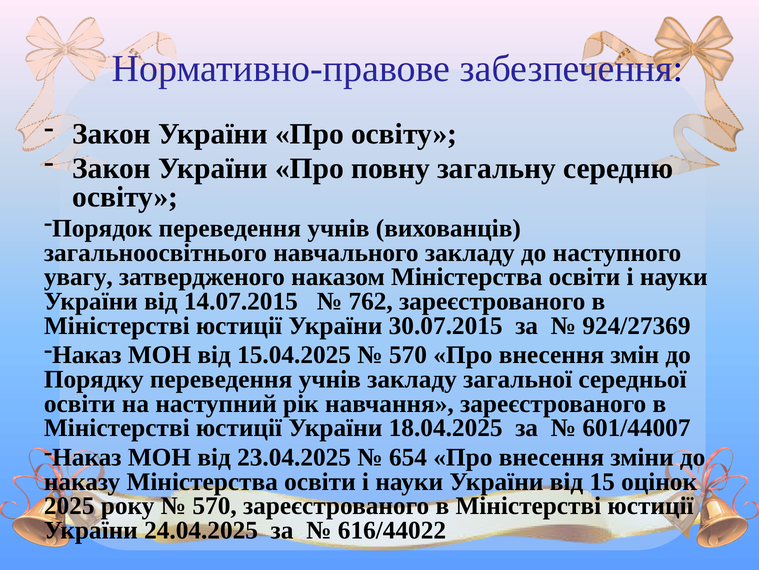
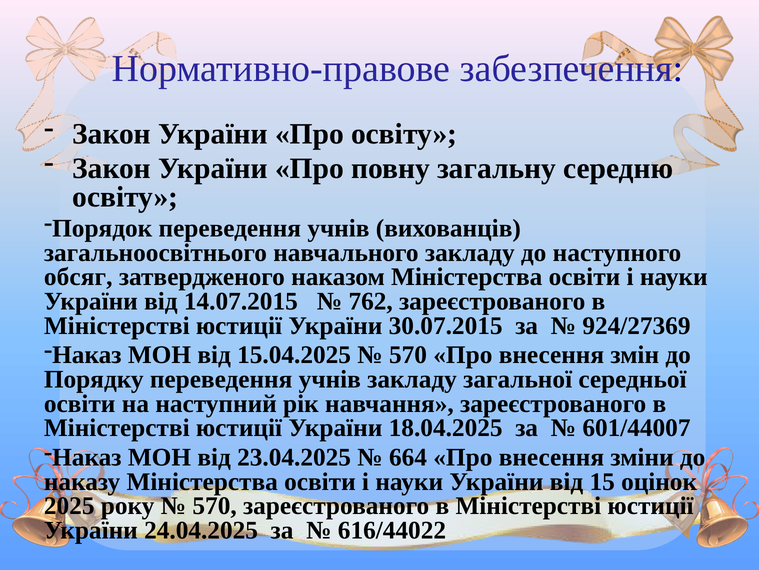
увагу: увагу -> обсяг
654: 654 -> 664
